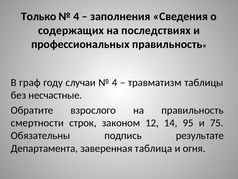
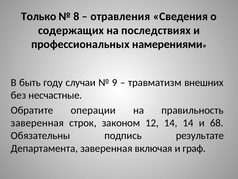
4 at (76, 16): 4 -> 8
заполнения: заполнения -> отравления
профессиональных правильность: правильность -> намерениями
граф: граф -> быть
4 at (115, 82): 4 -> 9
таблицы: таблицы -> внешних
взрослого: взрослого -> операции
смертности at (37, 123): смертности -> заверенная
14 95: 95 -> 14
75: 75 -> 68
таблица: таблица -> включая
огня: огня -> граф
